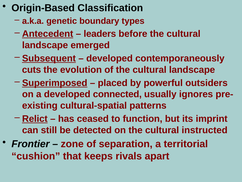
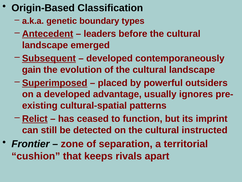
cuts: cuts -> gain
connected: connected -> advantage
